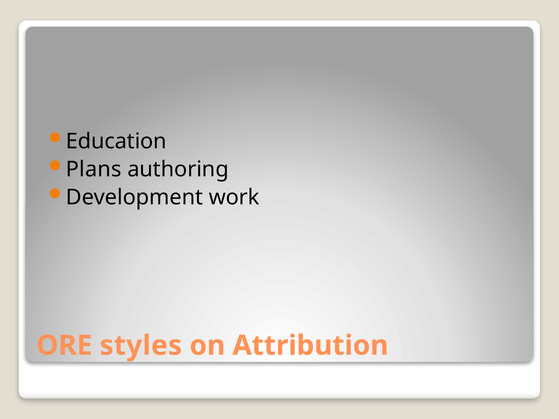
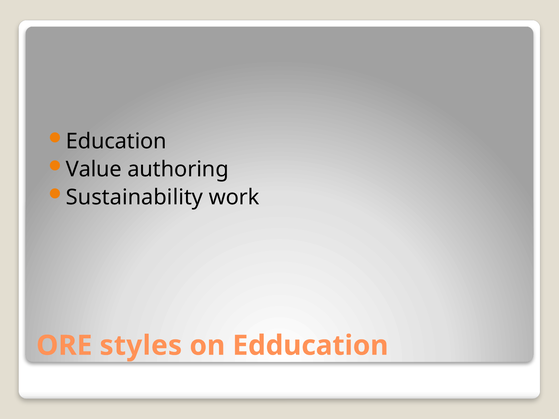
Plans: Plans -> Value
Development: Development -> Sustainability
Attribution: Attribution -> Edducation
